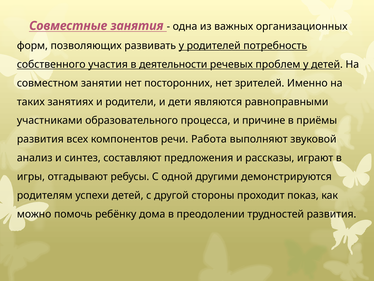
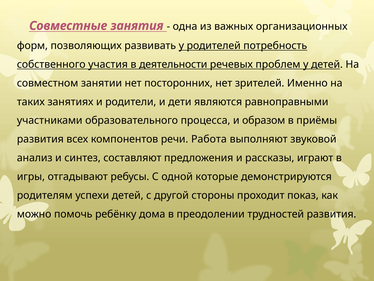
причине: причине -> образом
другими: другими -> которые
